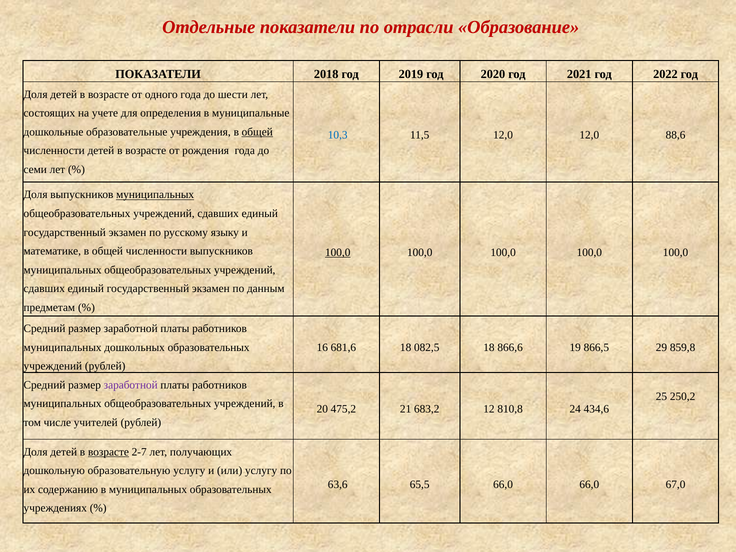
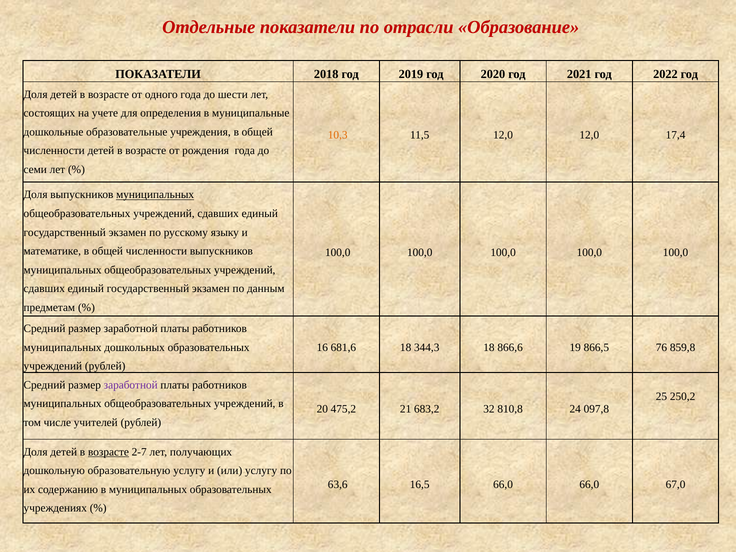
общей at (257, 132) underline: present -> none
10,3 colour: blue -> orange
88,6: 88,6 -> 17,4
100,0 at (338, 252) underline: present -> none
082,5: 082,5 -> 344,3
29: 29 -> 76
12: 12 -> 32
434,6: 434,6 -> 097,8
65,5: 65,5 -> 16,5
